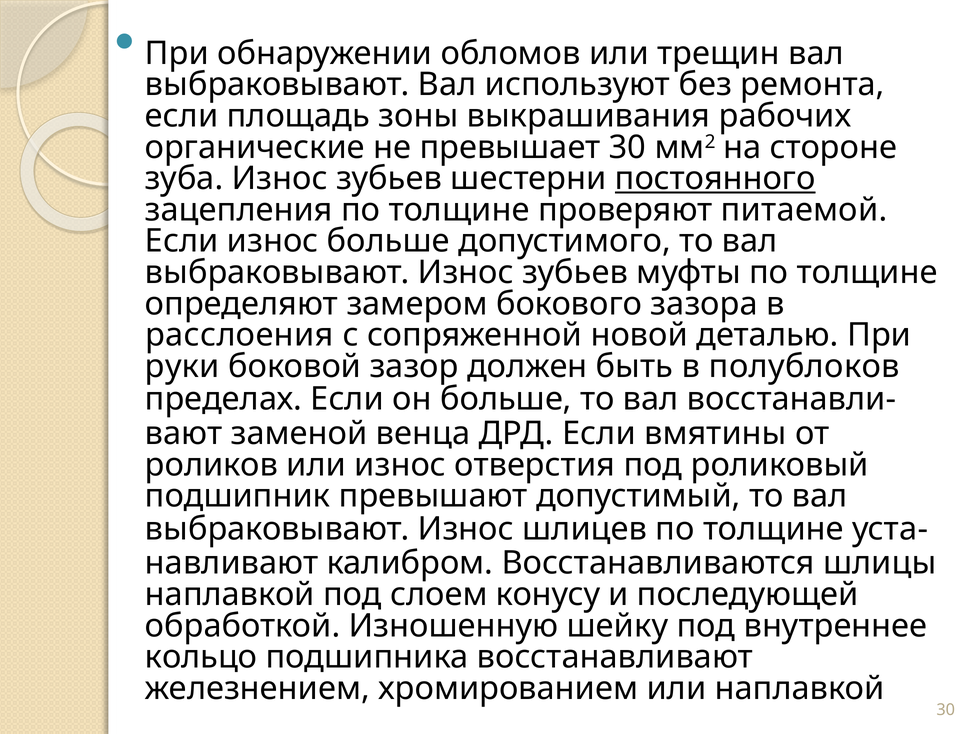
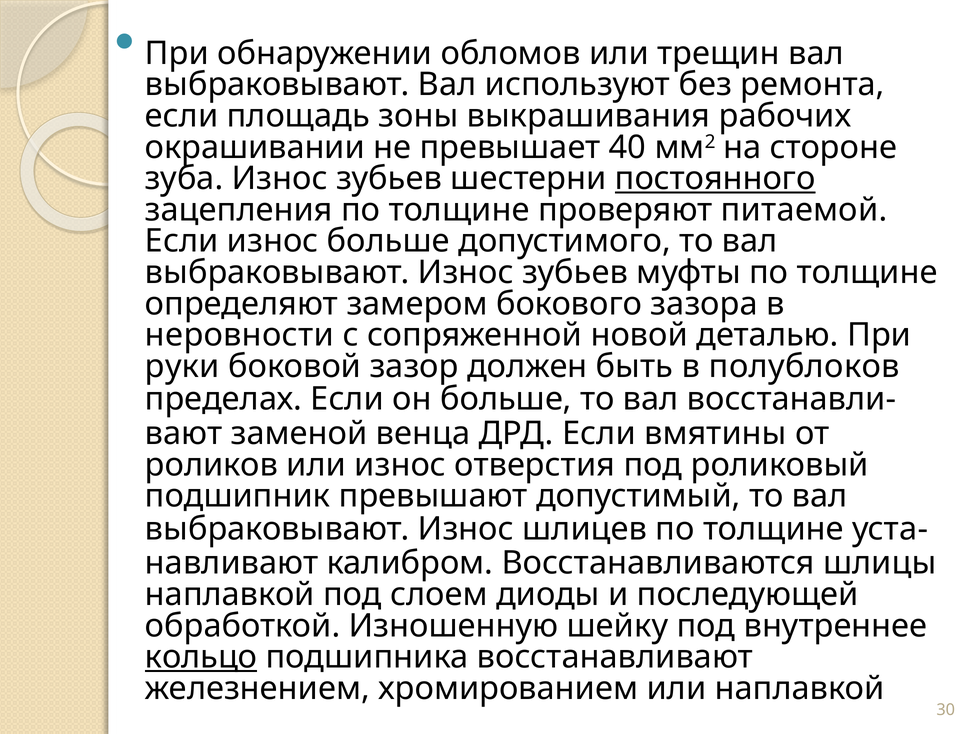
органические: органические -> окрашивании
превышает 30: 30 -> 40
расслоения: расслоения -> неровности
конусу: конусу -> диоды
кольцо underline: none -> present
